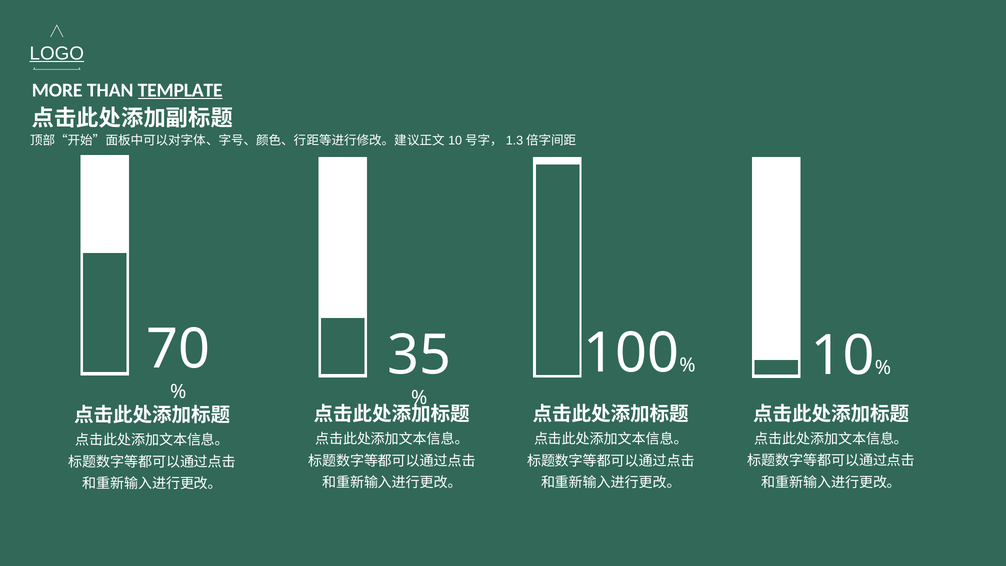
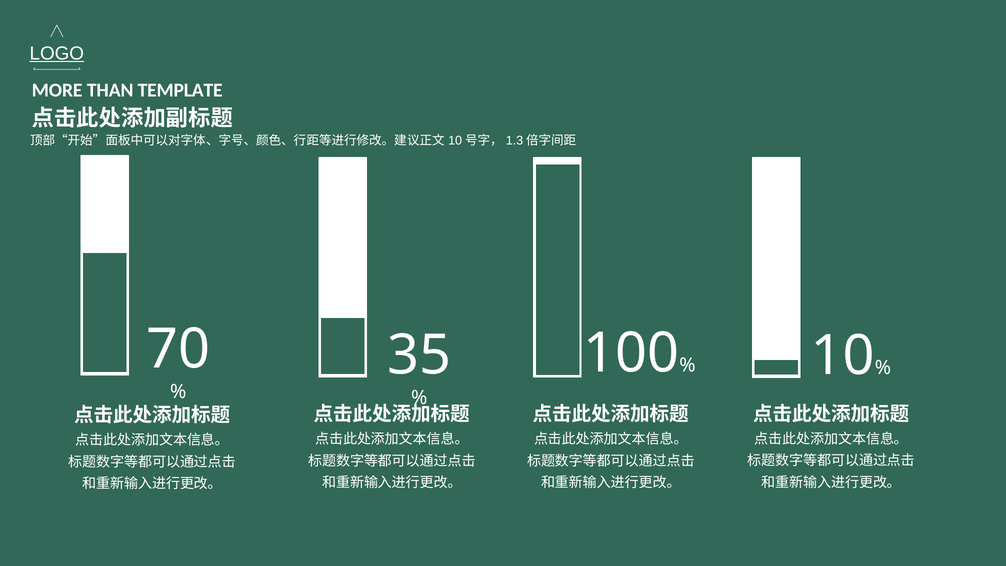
TEMPLATE underline: present -> none
